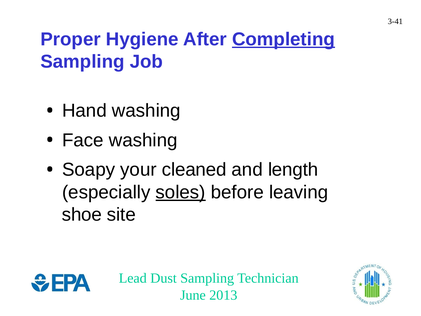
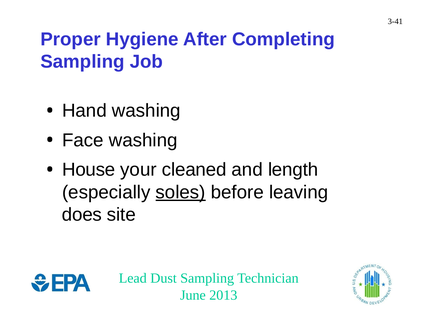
Completing underline: present -> none
Soapy: Soapy -> House
shoe: shoe -> does
